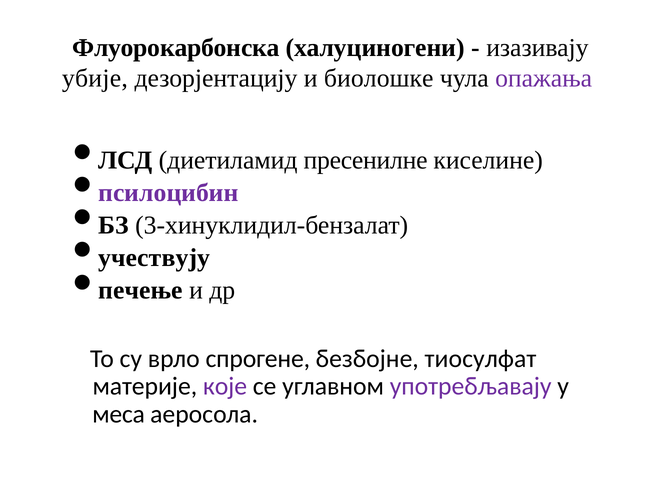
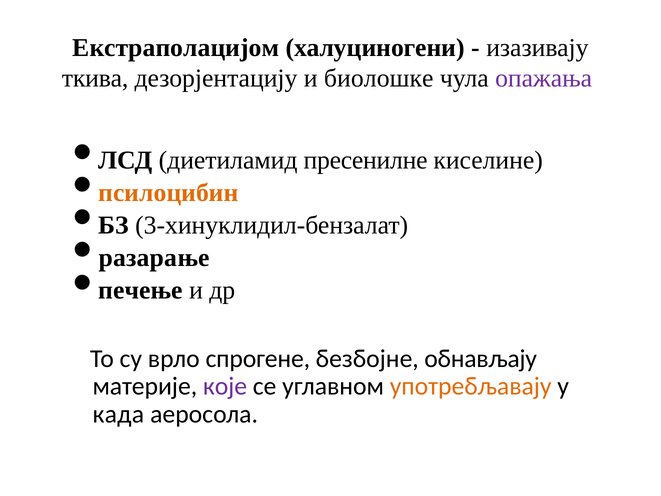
Флуорокарбонска: Флуорокарбонска -> Екстраполацијом
убије: убије -> ткива
псилоцибин colour: purple -> orange
учествују: учествују -> разарање
тиосулфат: тиосулфат -> обнављају
употребљавају colour: purple -> orange
меса: меса -> када
